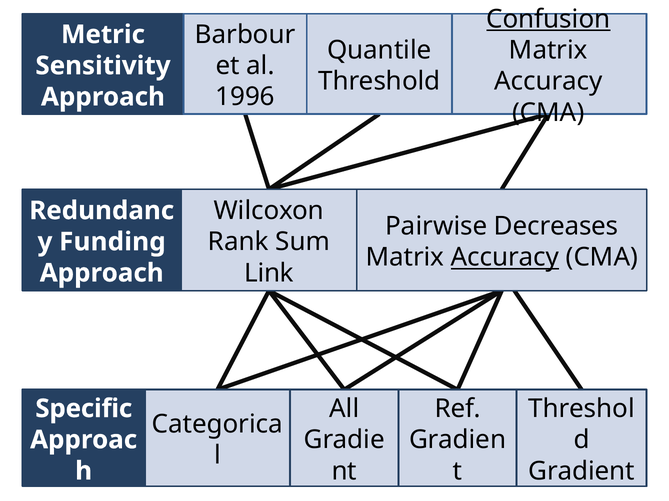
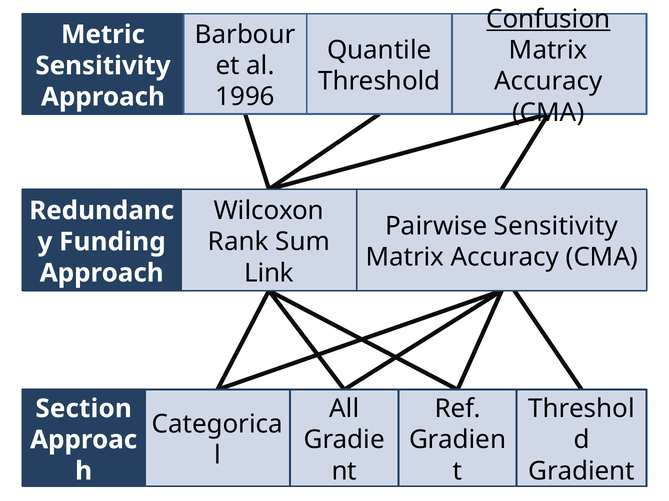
Pairwise Decreases: Decreases -> Sensitivity
Accuracy at (505, 258) underline: present -> none
Specific: Specific -> Section
